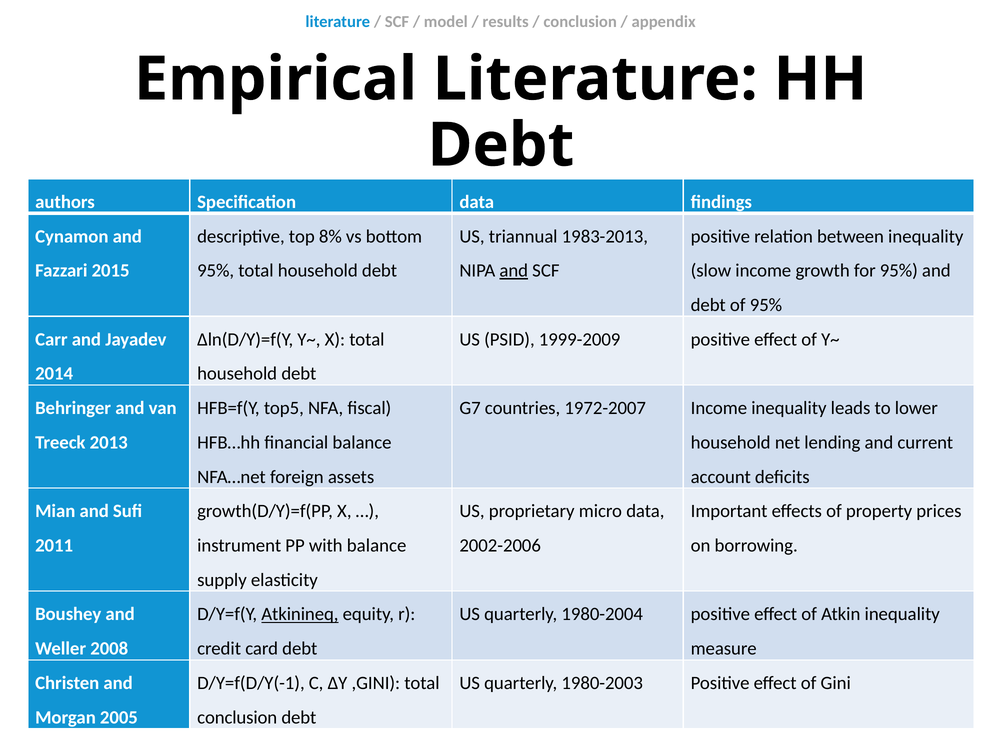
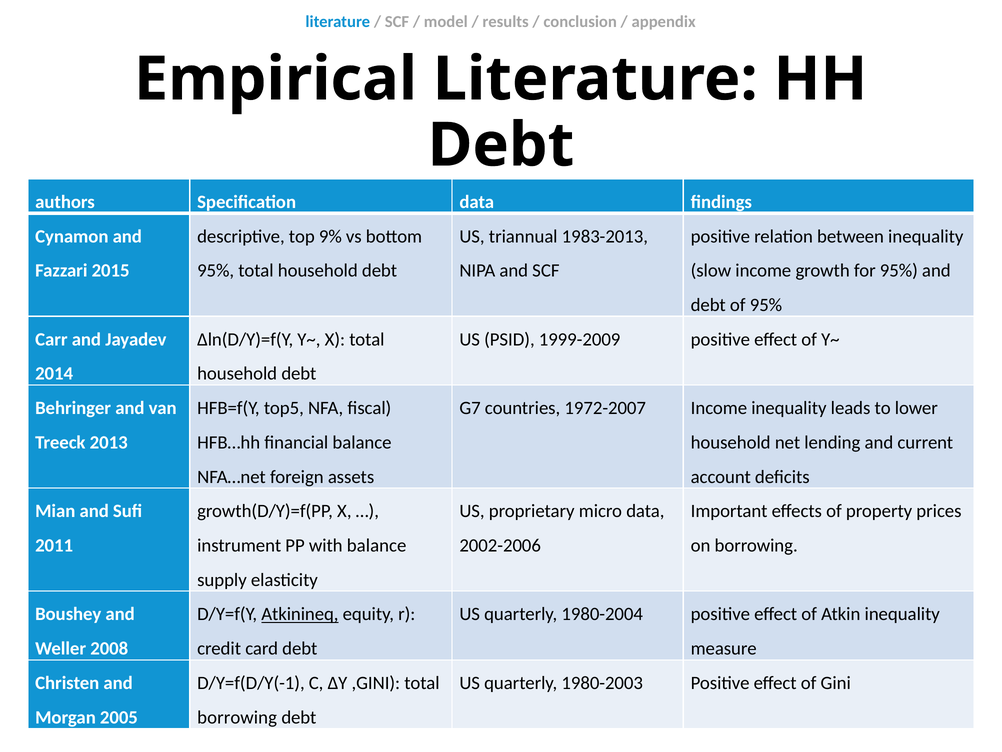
8%: 8% -> 9%
and at (514, 270) underline: present -> none
conclusion at (237, 717): conclusion -> borrowing
